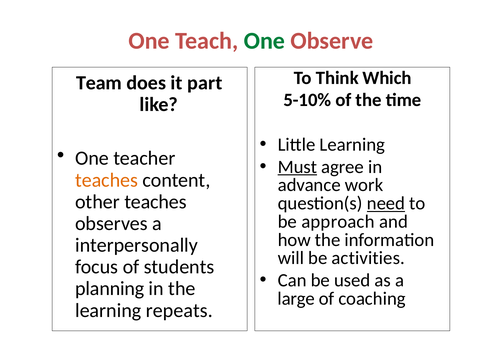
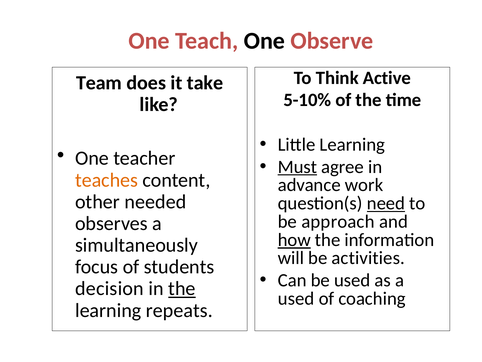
One at (264, 41) colour: green -> black
Which: Which -> Active
part: part -> take
other teaches: teaches -> needed
how underline: none -> present
interpersonally: interpersonally -> simultaneously
planning: planning -> decision
the at (182, 288) underline: none -> present
large at (296, 298): large -> used
